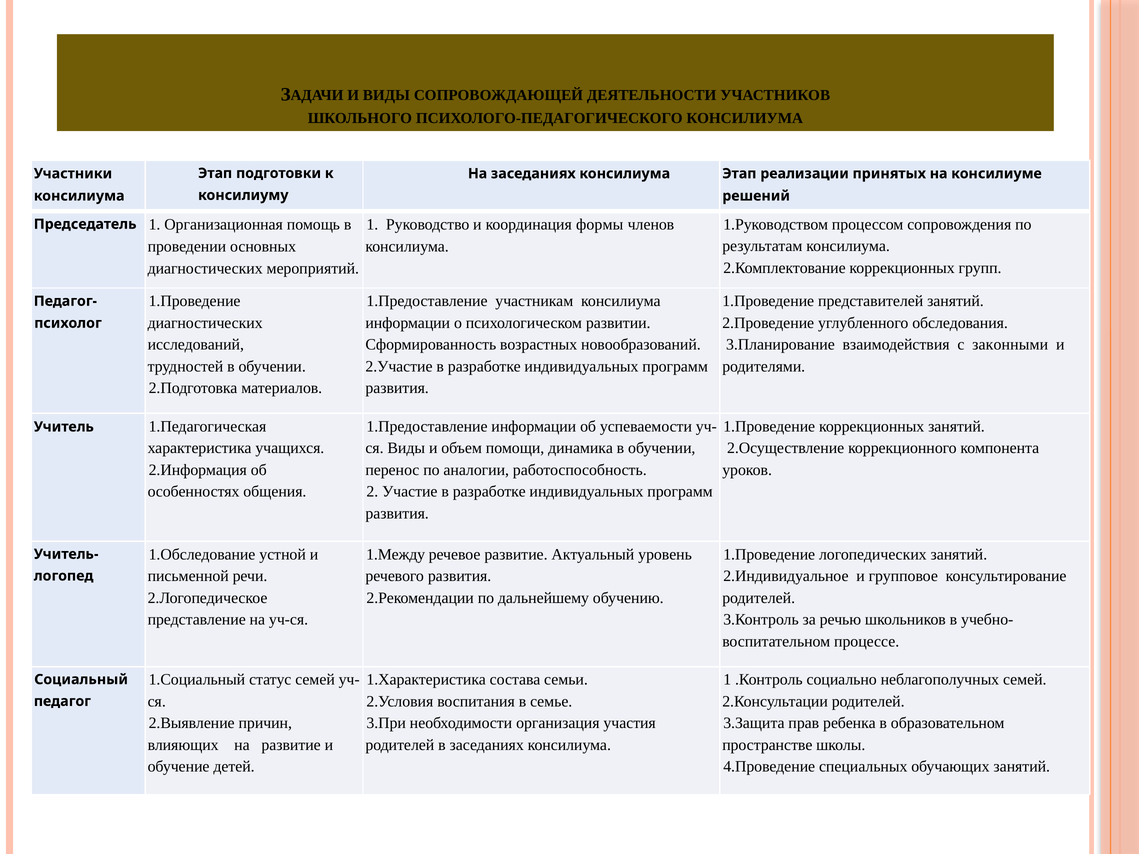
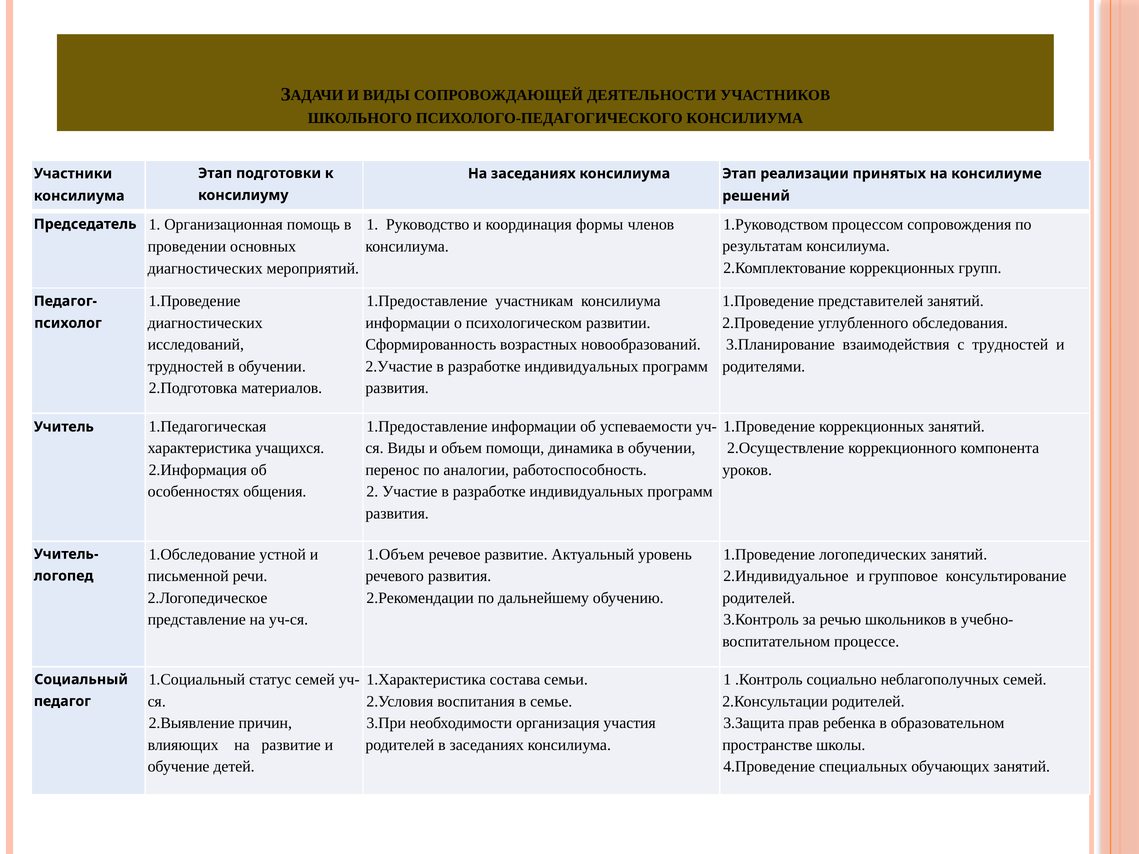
с законными: законными -> трудностей
1.Между: 1.Между -> 1.Объем
